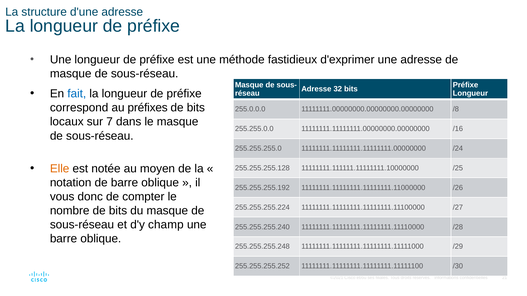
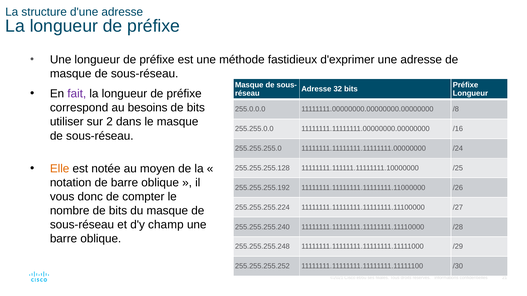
fait colour: blue -> purple
préfixes: préfixes -> besoins
locaux: locaux -> utiliser
7: 7 -> 2
